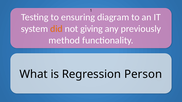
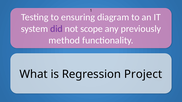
did colour: orange -> purple
giving: giving -> scope
Person: Person -> Project
